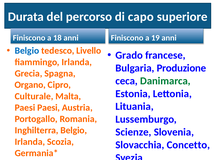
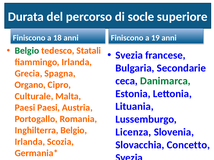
capo: capo -> socle
Belgio at (27, 51) colour: blue -> green
Livello: Livello -> Statali
Grado at (129, 55): Grado -> Svezia
Produzione: Produzione -> Secondarie
Scienze: Scienze -> Licenza
